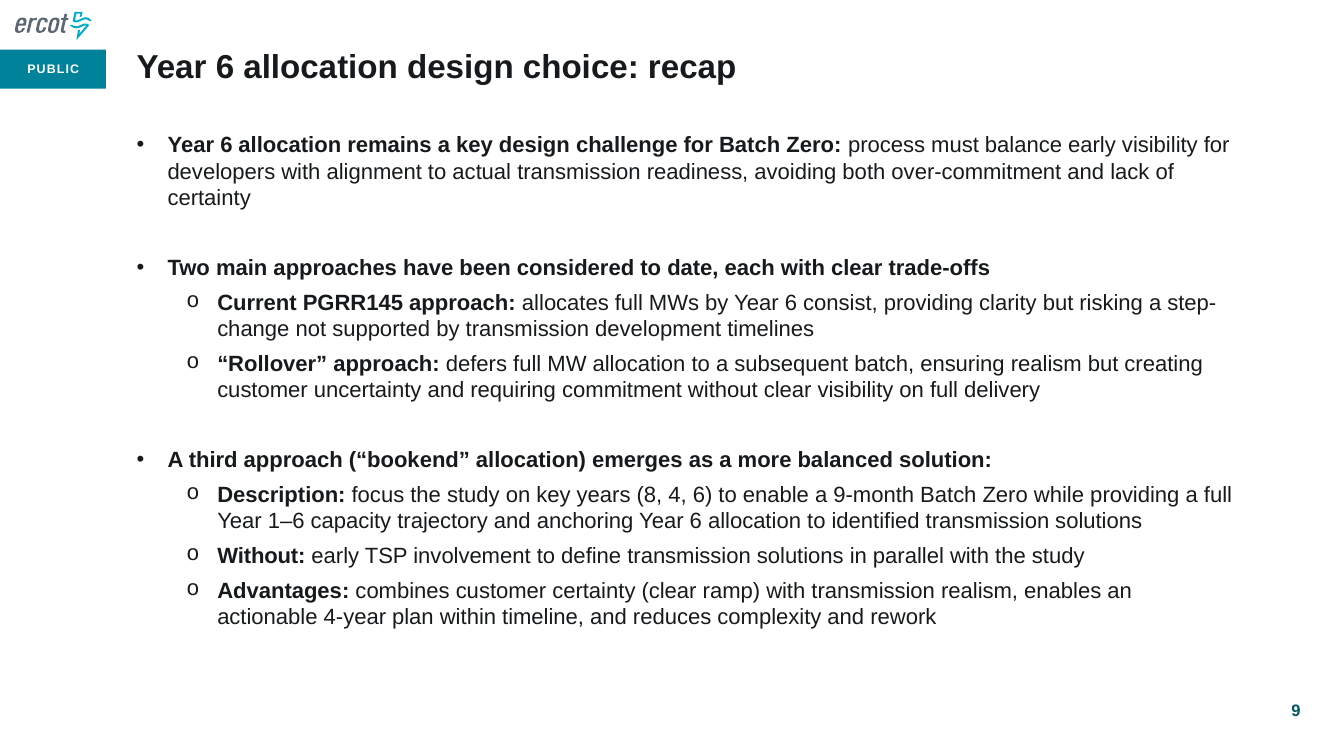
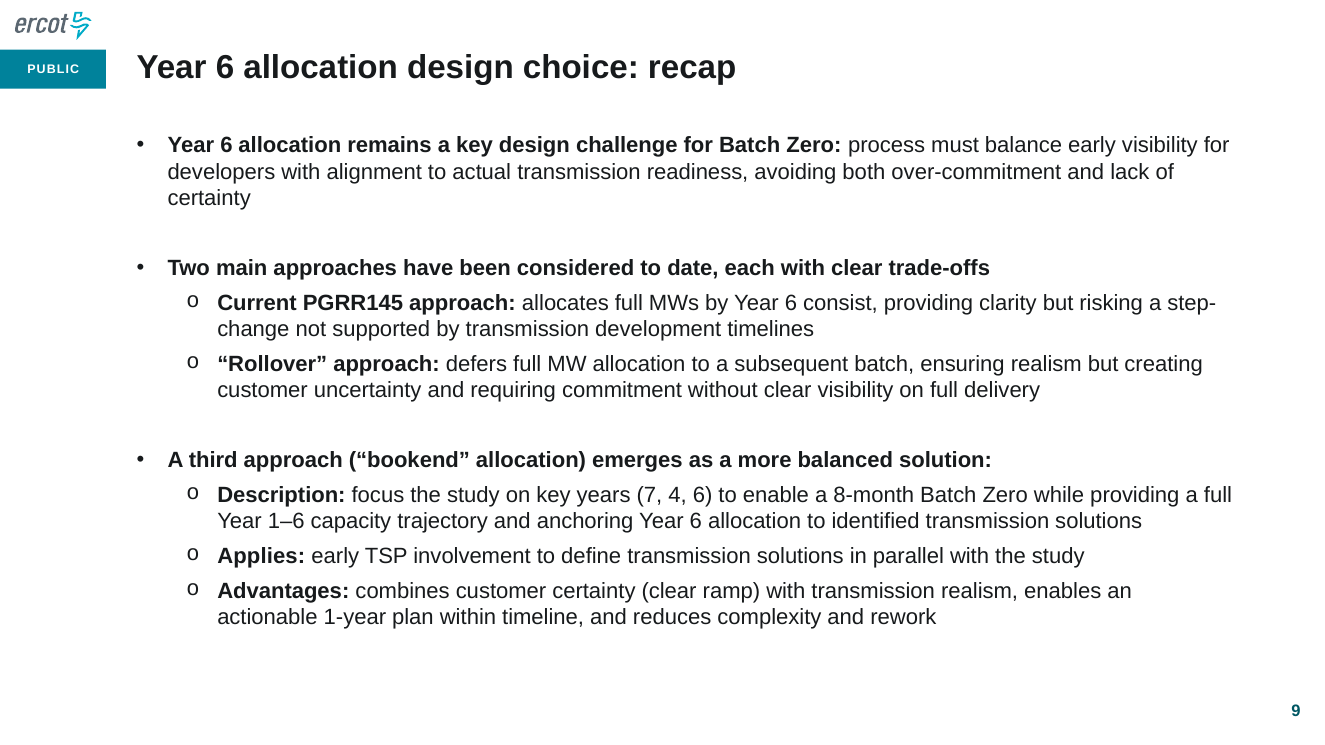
8: 8 -> 7
9-month: 9-month -> 8-month
Without at (261, 556): Without -> Applies
4-year: 4-year -> 1-year
